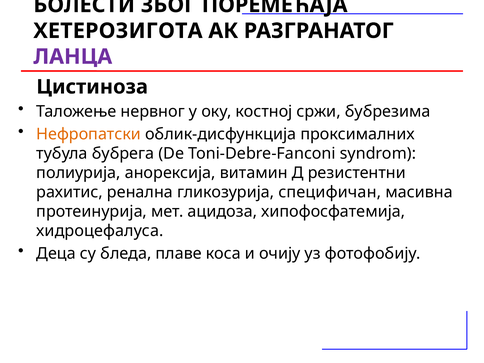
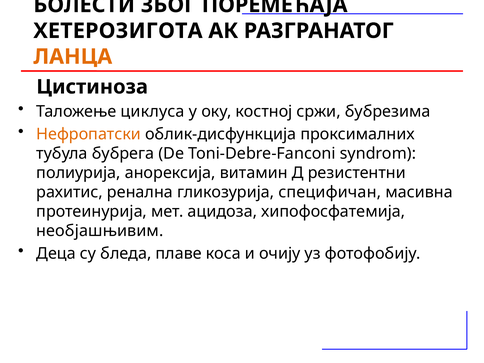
ЛАНЦА colour: purple -> orange
нервног: нервног -> циклуса
хидроцефалуса: хидроцефалуса -> необјашњивим
